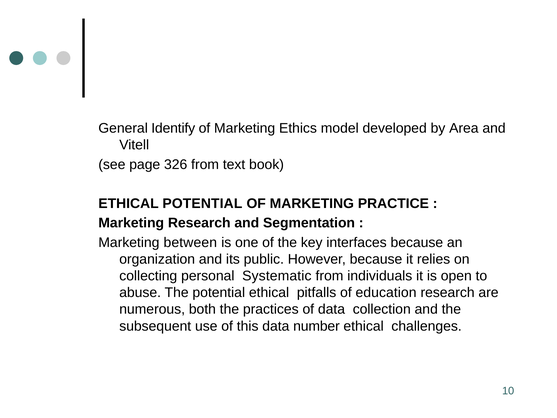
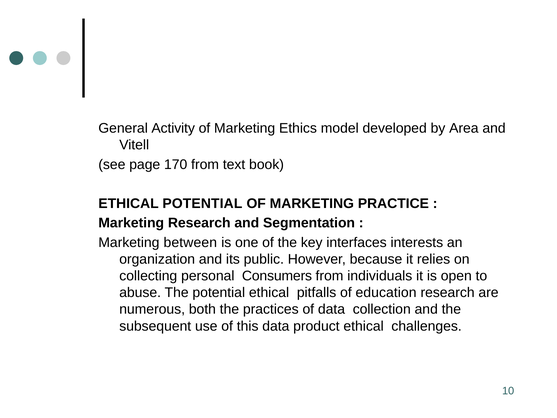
Identify: Identify -> Activity
326: 326 -> 170
interfaces because: because -> interests
Systematic: Systematic -> Consumers
number: number -> product
